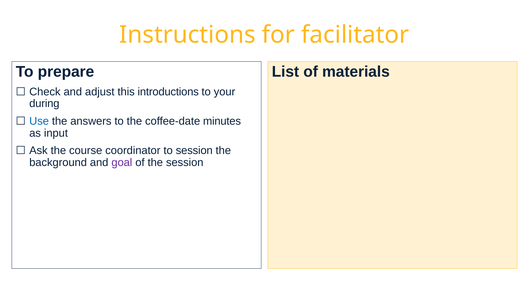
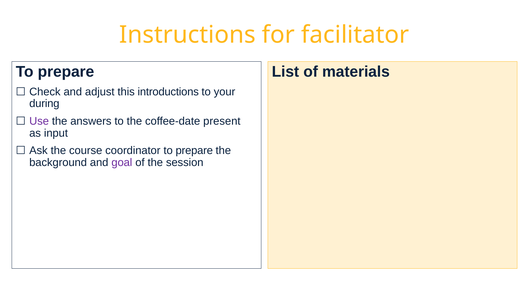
Use colour: blue -> purple
minutes: minutes -> present
coordinator to session: session -> prepare
